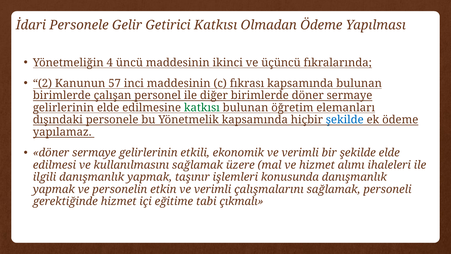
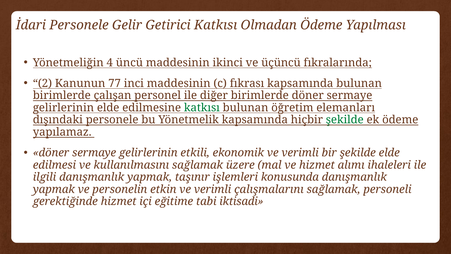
57: 57 -> 77
şekilde at (345, 120) colour: blue -> green
çıkmalı: çıkmalı -> iktisadi
